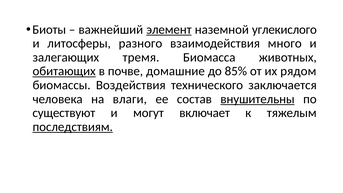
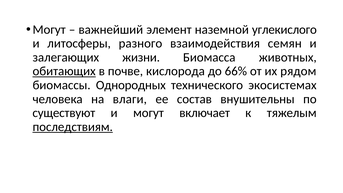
Биоты at (49, 30): Биоты -> Могут
элемент underline: present -> none
много: много -> семян
тремя: тремя -> жизни
домашние: домашние -> кислорода
85%: 85% -> 66%
Воздействия: Воздействия -> Однородных
заключается: заключается -> экосистемах
внушительны underline: present -> none
